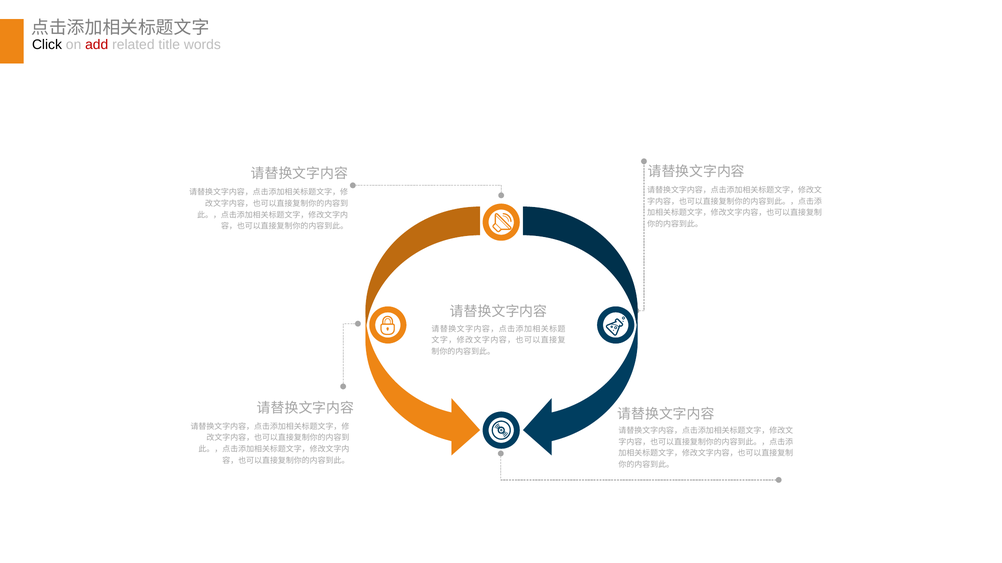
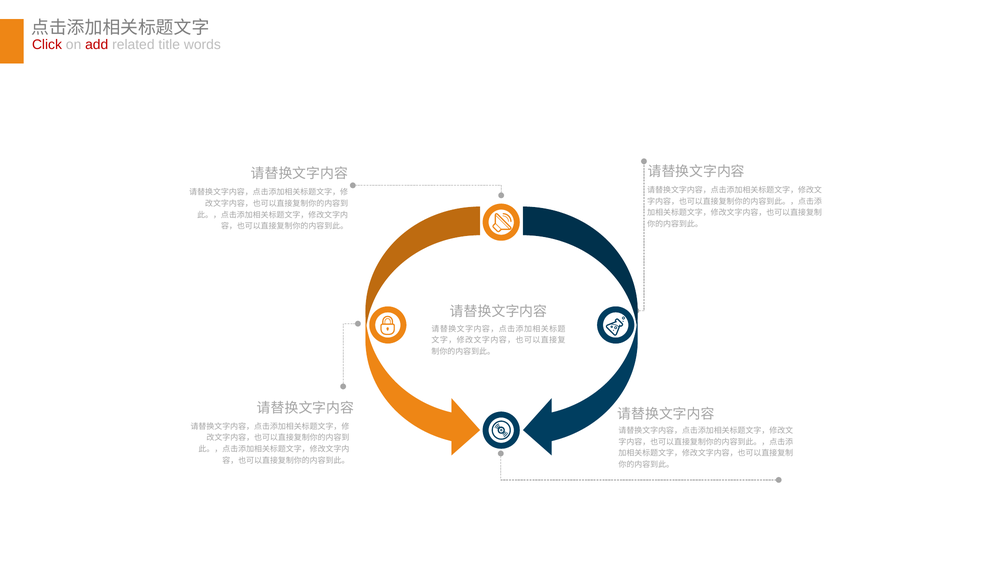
Click colour: black -> red
